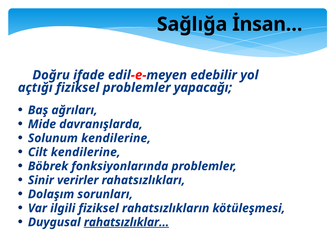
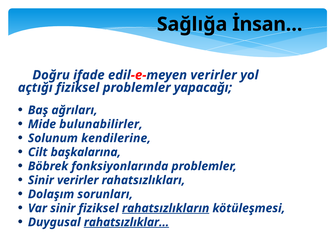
edil-e-meyen edebilir: edebilir -> verirler
davranışlarda: davranışlarda -> bulunabilirler
Cilt kendilerine: kendilerine -> başkalarına
Var ilgili: ilgili -> sinir
rahatsızlıkların underline: none -> present
